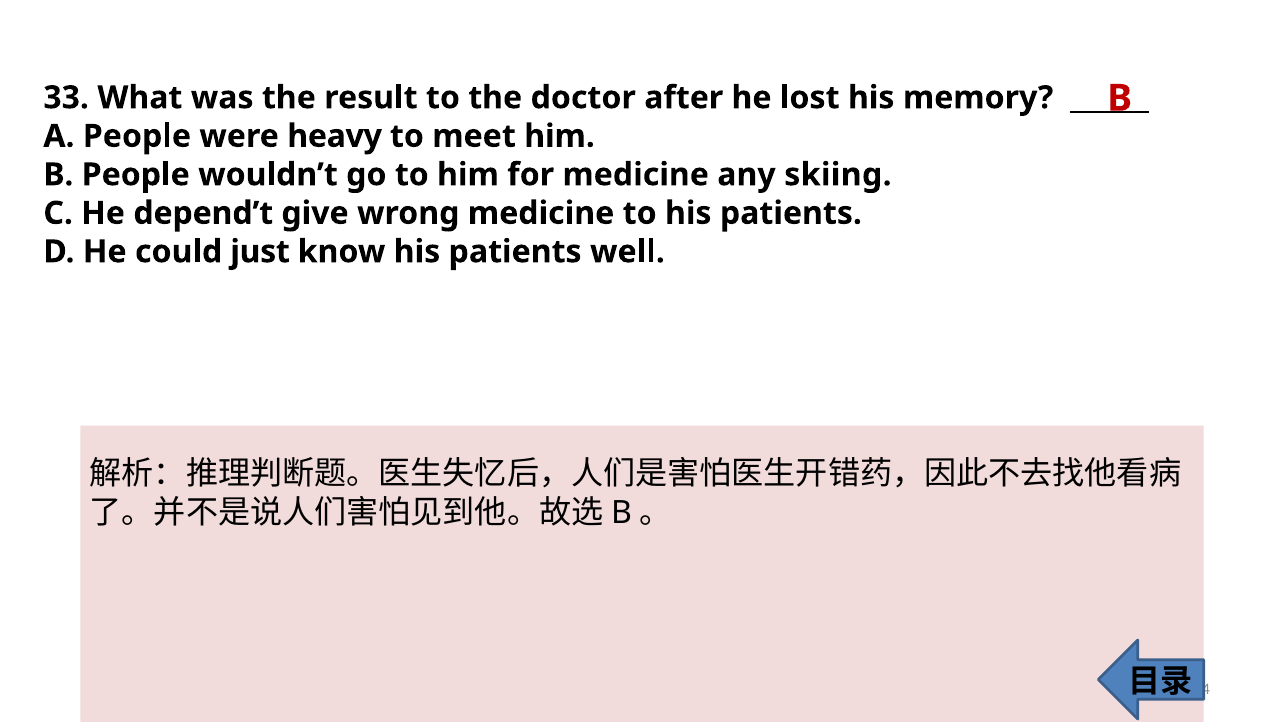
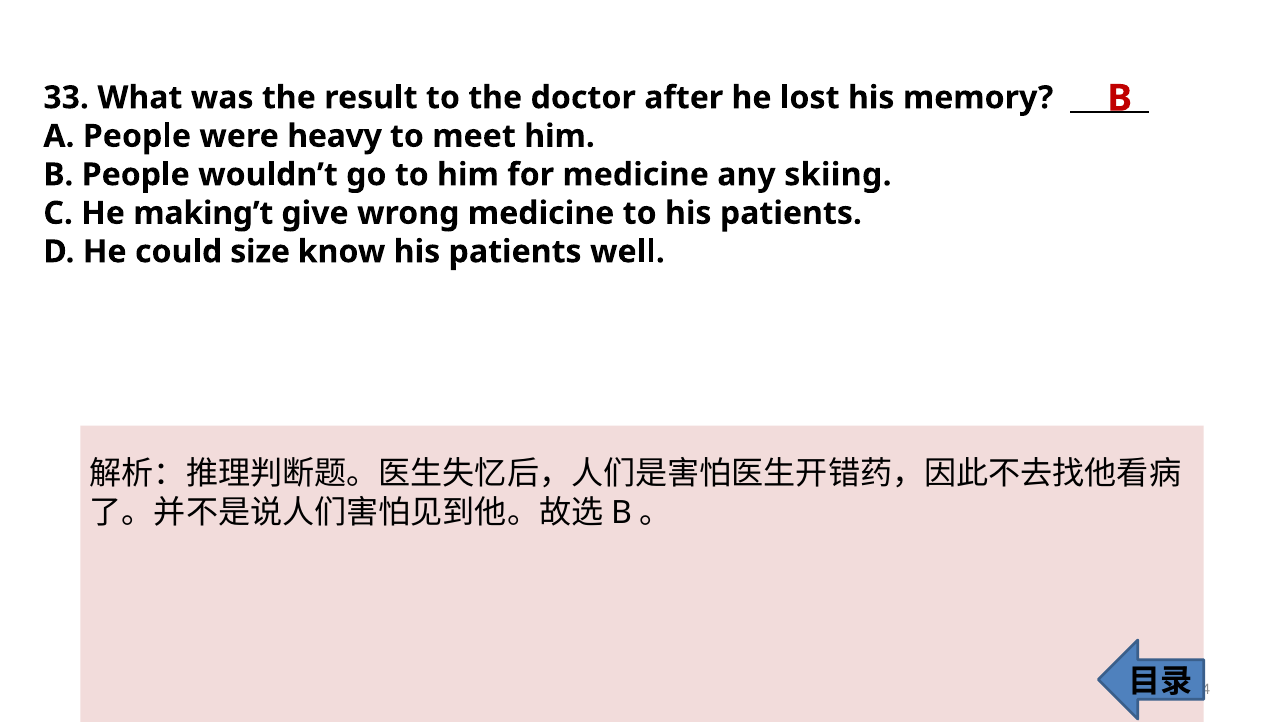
depend’t: depend’t -> making’t
just: just -> size
